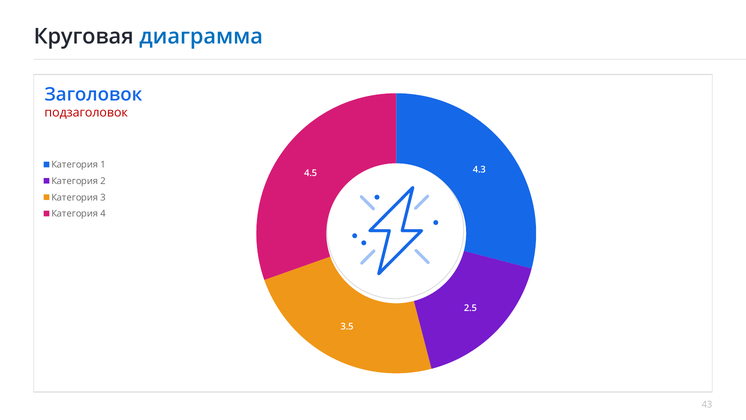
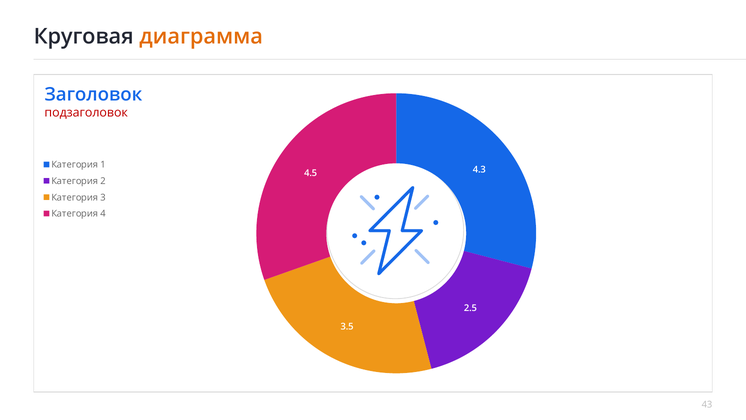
диаграмма colour: blue -> orange
